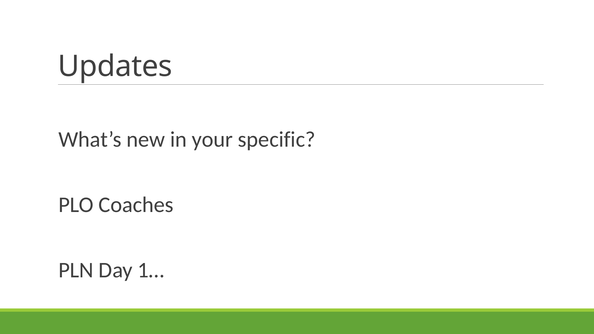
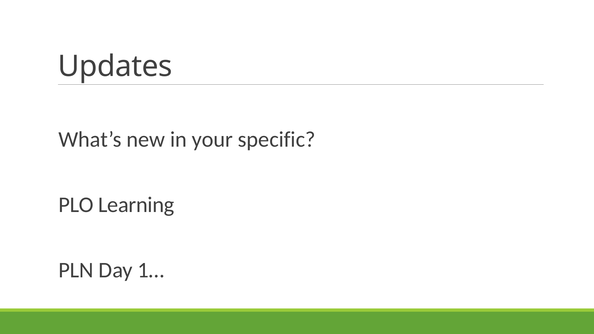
Coaches: Coaches -> Learning
